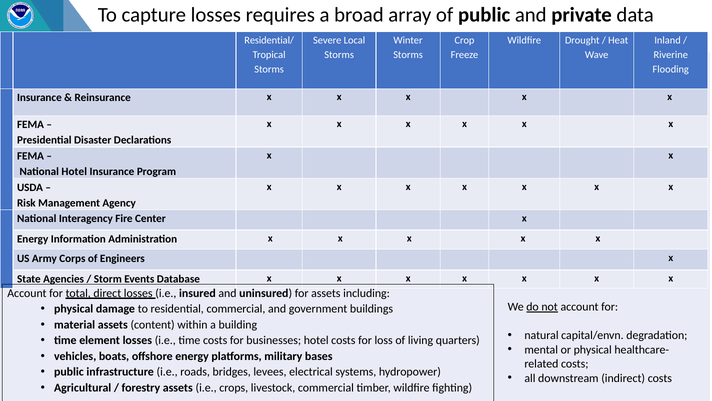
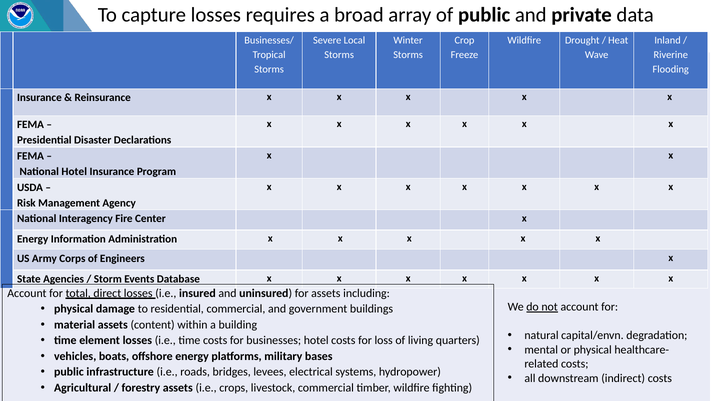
Residential/: Residential/ -> Businesses/
